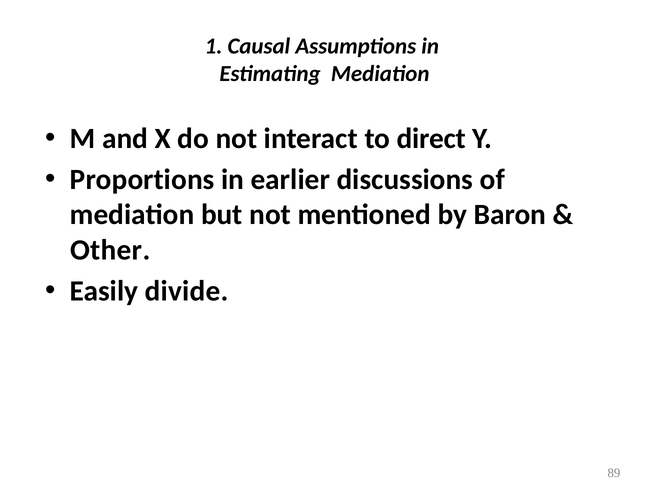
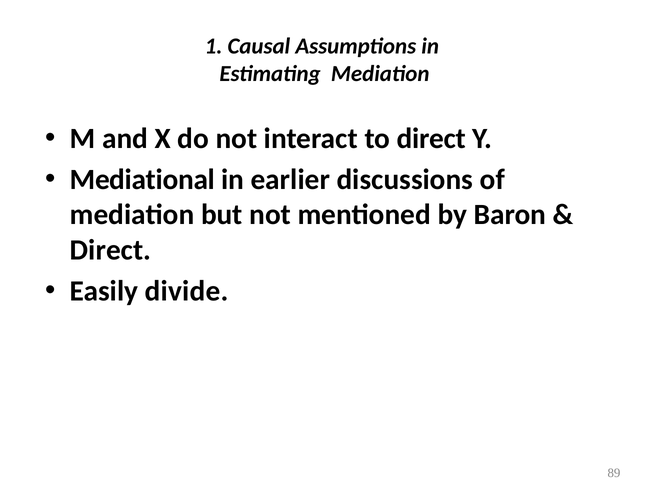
Proportions: Proportions -> Mediational
Other at (110, 250): Other -> Direct
